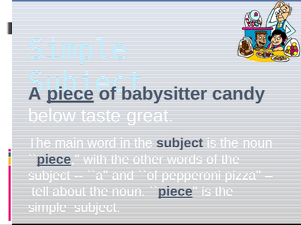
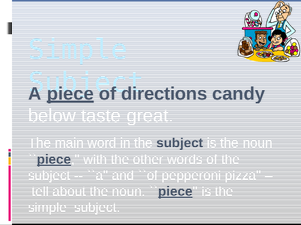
babysitter: babysitter -> directions
